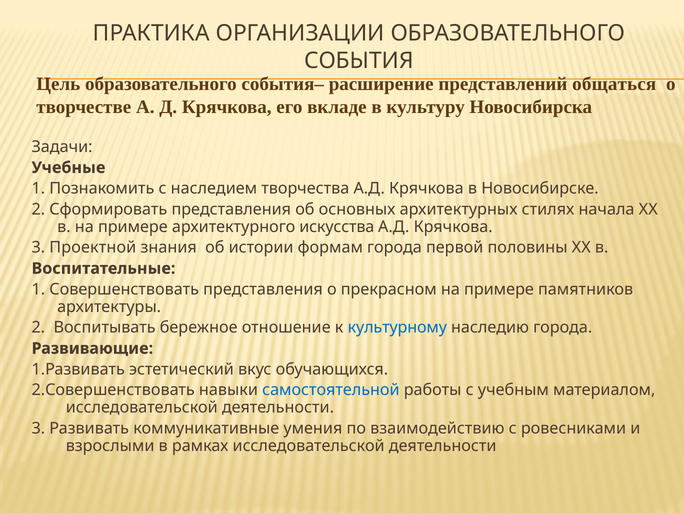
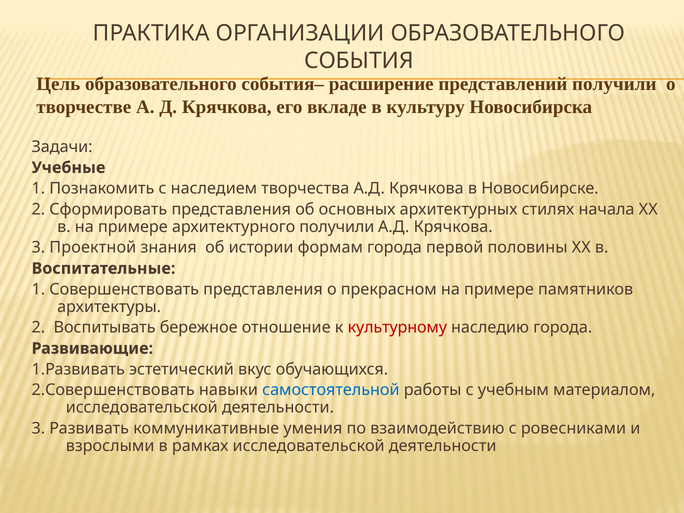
представлений общаться: общаться -> получили
архитектурного искусства: искусства -> получили
культурному colour: blue -> red
